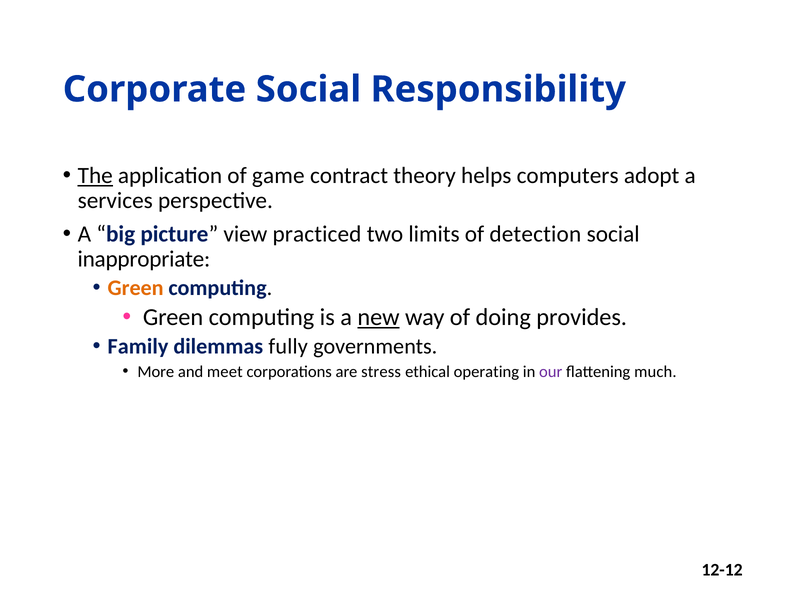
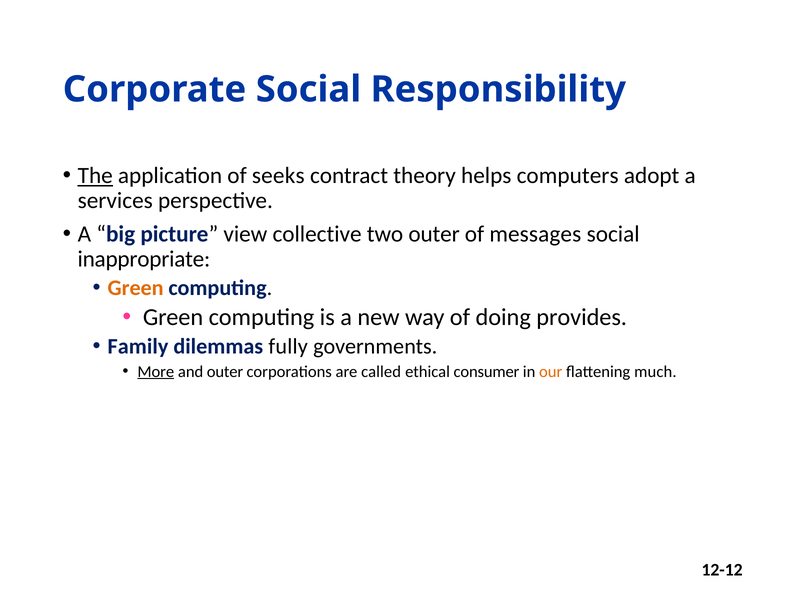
game: game -> seeks
practiced: practiced -> collective
two limits: limits -> outer
detection: detection -> messages
new underline: present -> none
More underline: none -> present
and meet: meet -> outer
stress: stress -> called
operating: operating -> consumer
our colour: purple -> orange
